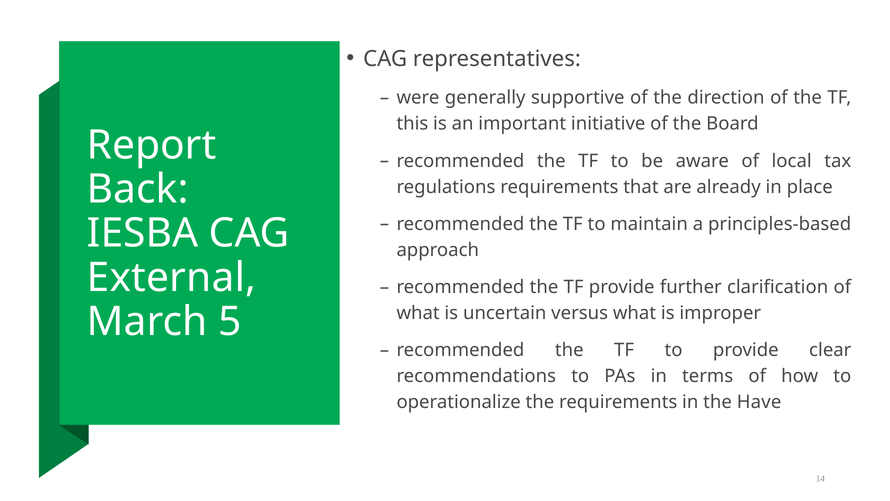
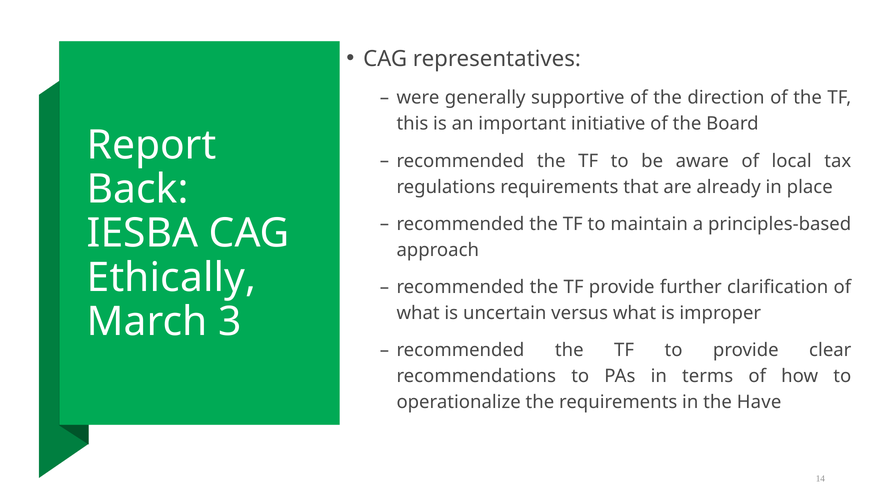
External: External -> Ethically
5: 5 -> 3
